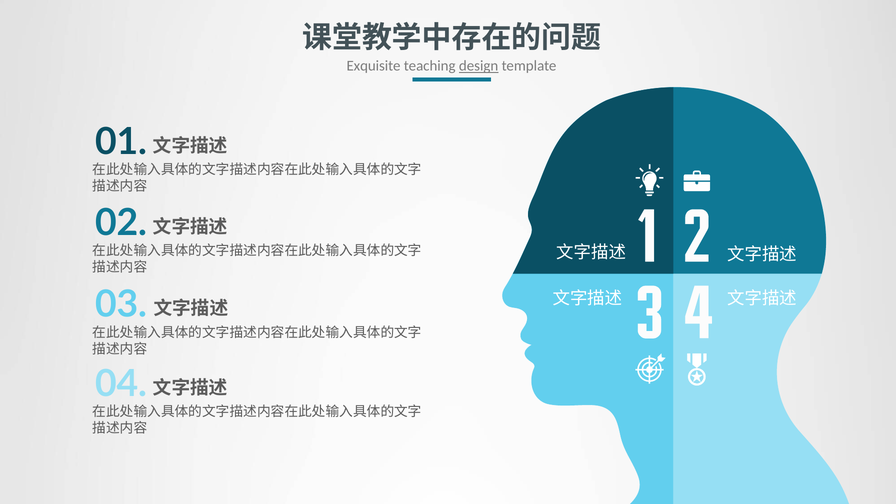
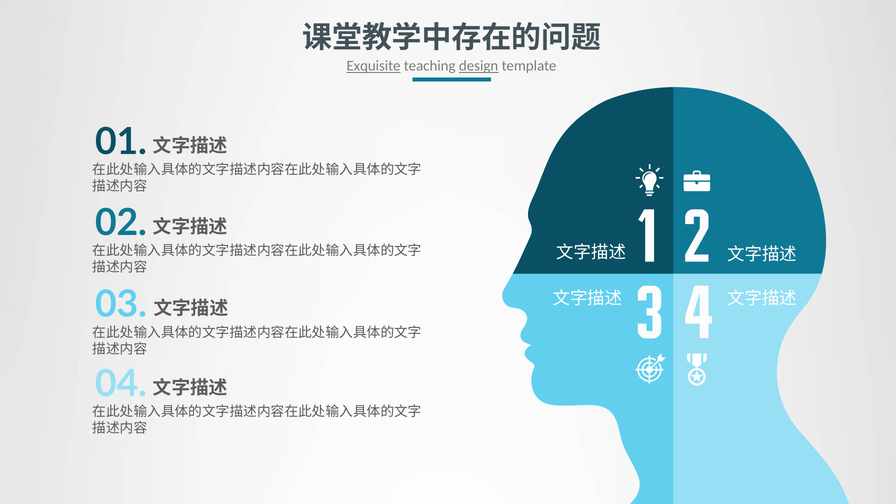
Exquisite underline: none -> present
